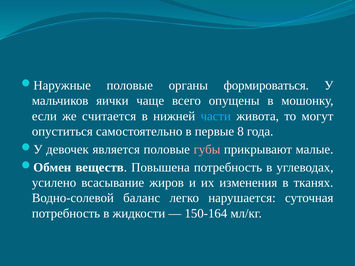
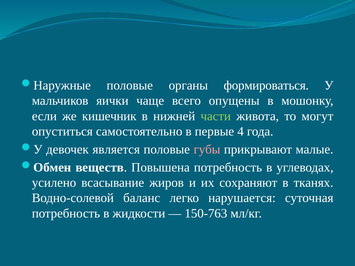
считается: считается -> кишечник
части colour: light blue -> light green
8: 8 -> 4
изменения: изменения -> сохраняют
150-164: 150-164 -> 150-763
